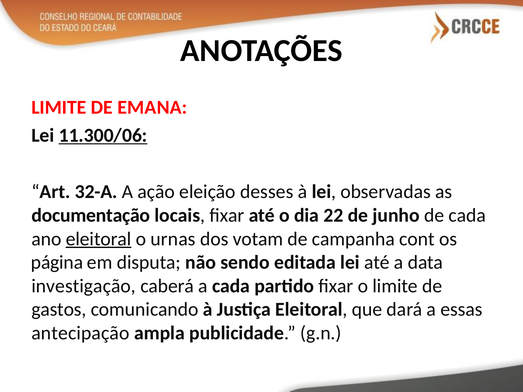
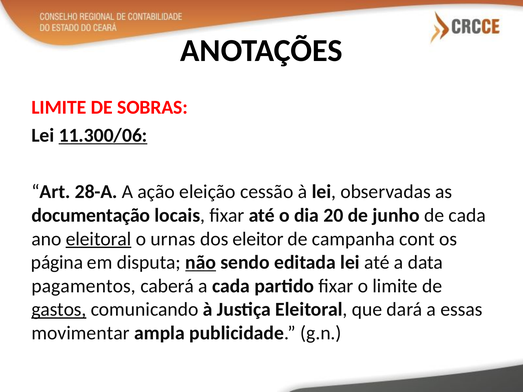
EMANA: EMANA -> SOBRAS
32-A: 32-A -> 28-A
desses: desses -> cessão
22: 22 -> 20
votam: votam -> eleitor
não underline: none -> present
investigação: investigação -> pagamentos
gastos underline: none -> present
antecipação: antecipação -> movimentar
